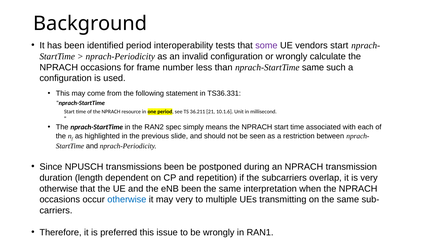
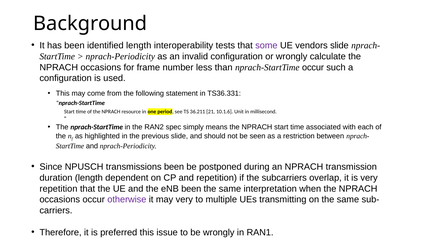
identified period: period -> length
vendors start: start -> slide
nprach-StartTime same: same -> occur
otherwise at (59, 189): otherwise -> repetition
otherwise at (127, 199) colour: blue -> purple
